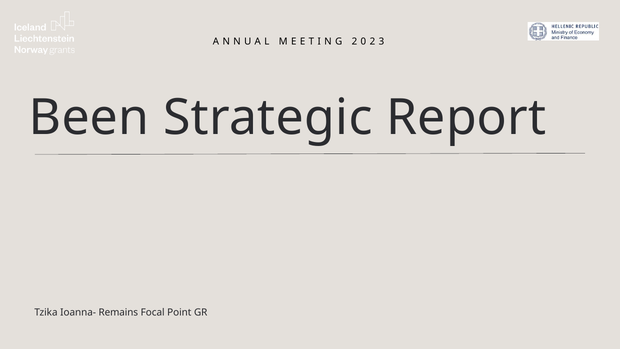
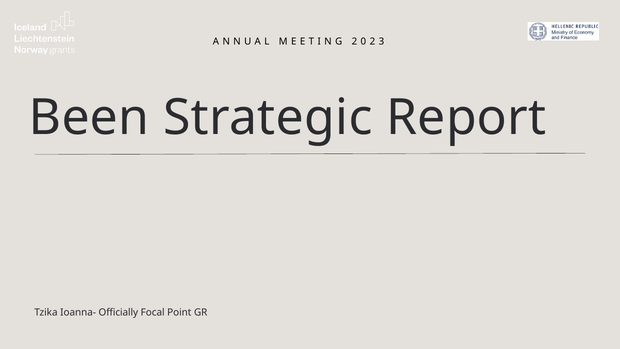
Remains: Remains -> Officially
